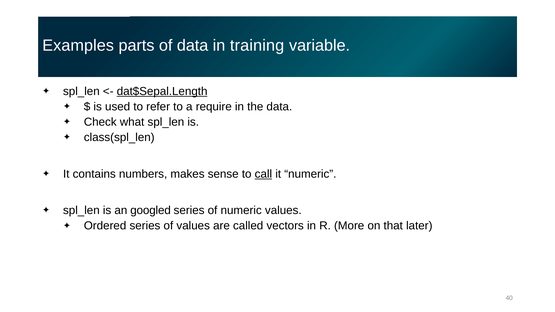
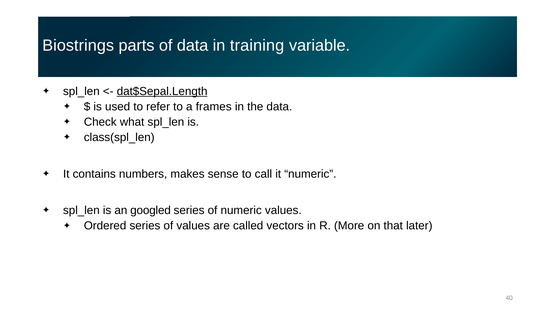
Examples: Examples -> Biostrings
require: require -> frames
call underline: present -> none
